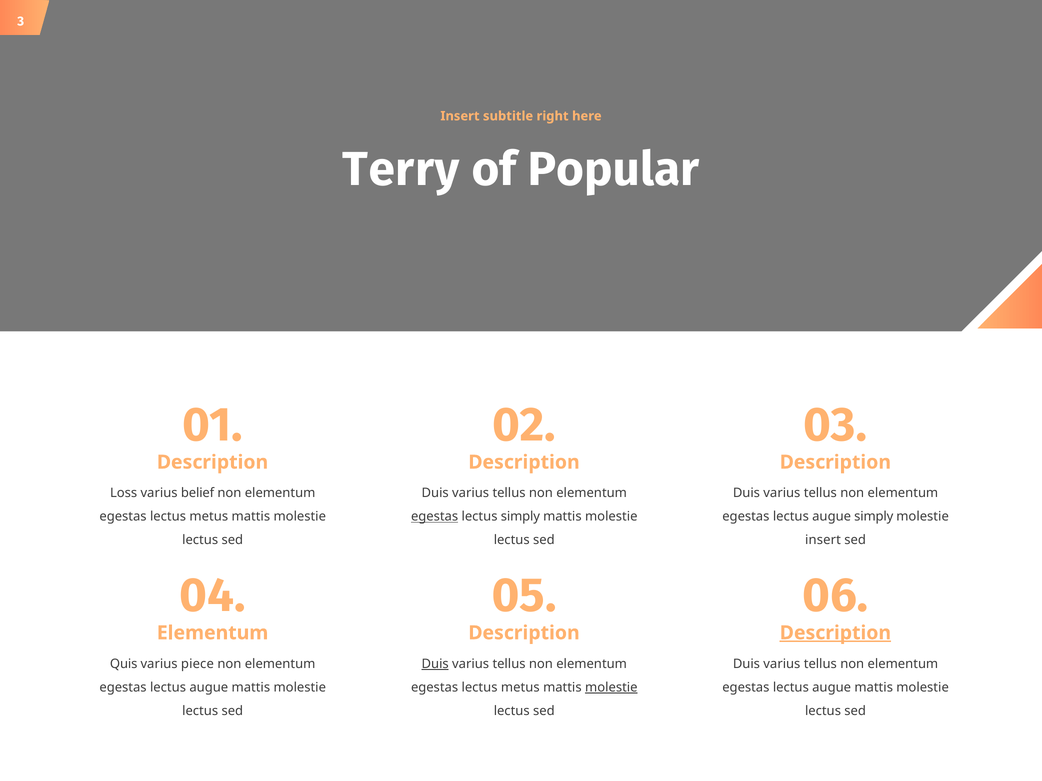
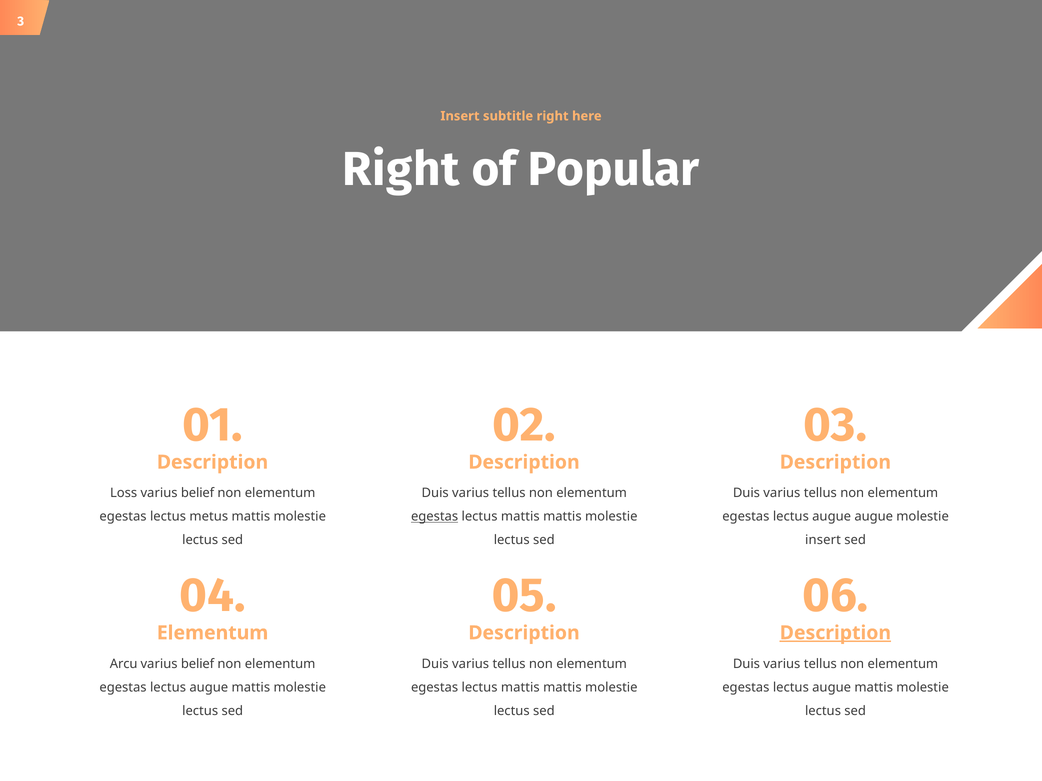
Terry at (401, 170): Terry -> Right
simply at (520, 517): simply -> mattis
augue simply: simply -> augue
Quis: Quis -> Arcu
piece at (197, 664): piece -> belief
Duis at (435, 664) underline: present -> none
metus at (520, 688): metus -> mattis
molestie at (611, 688) underline: present -> none
